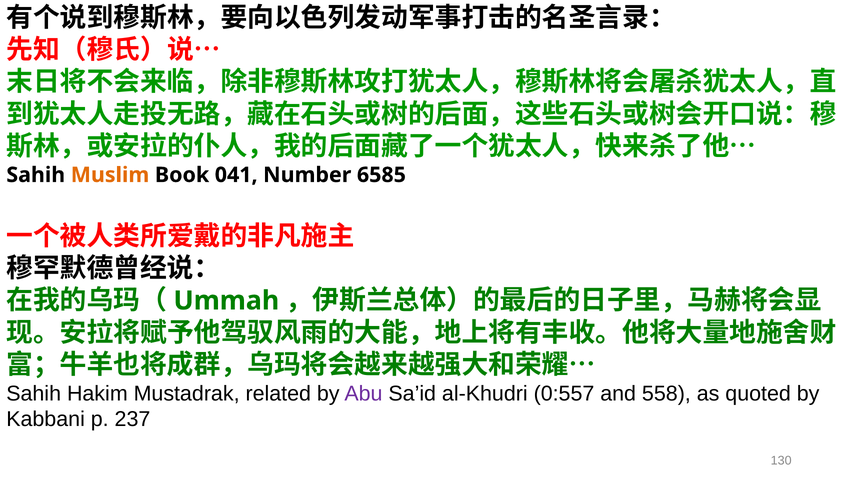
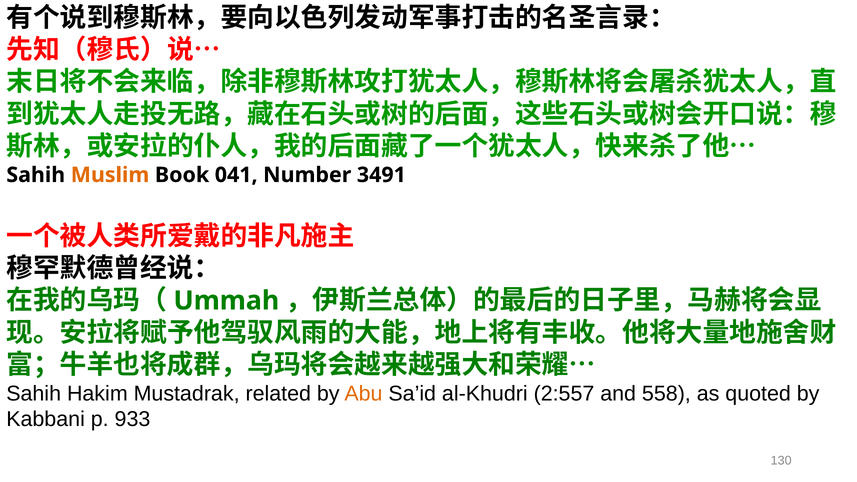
6585: 6585 -> 3491
Abu colour: purple -> orange
0:557: 0:557 -> 2:557
237: 237 -> 933
